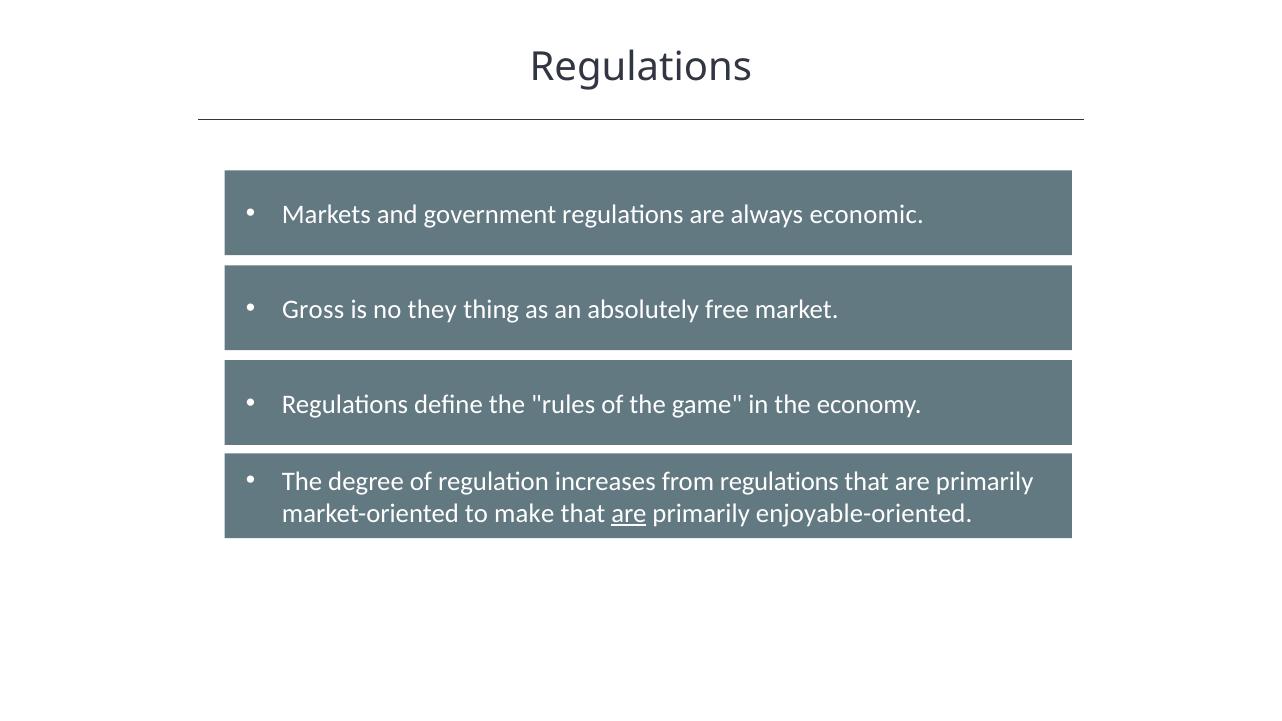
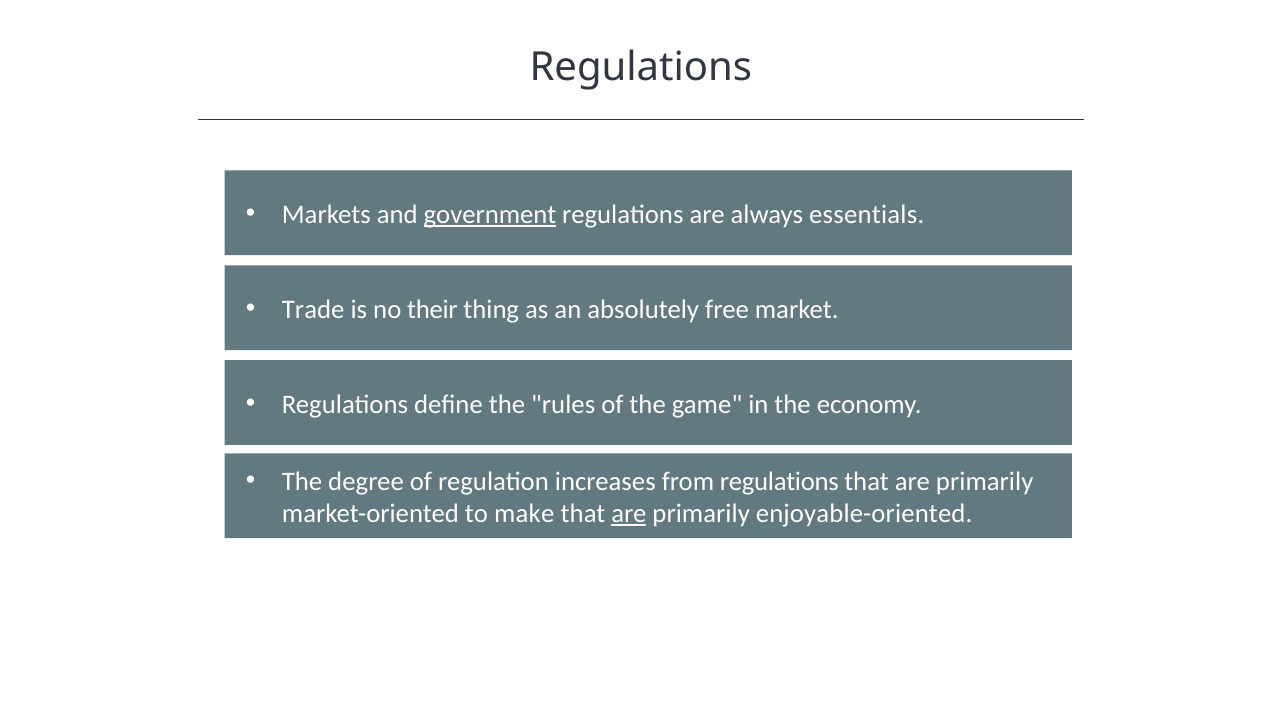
government underline: none -> present
economic: economic -> essentials
Gross: Gross -> Trade
they: they -> their
